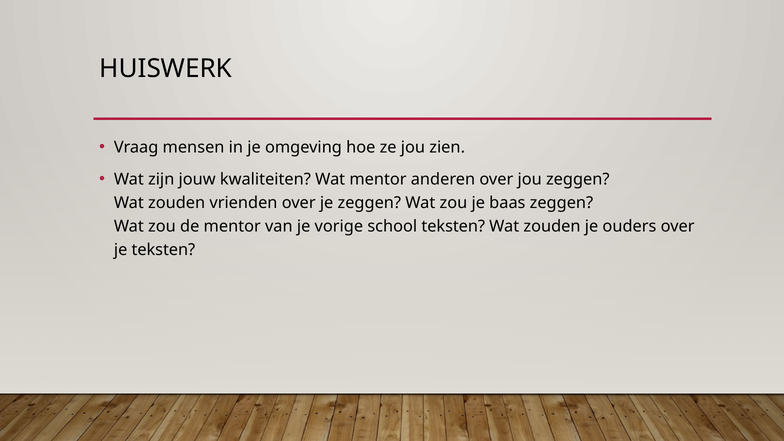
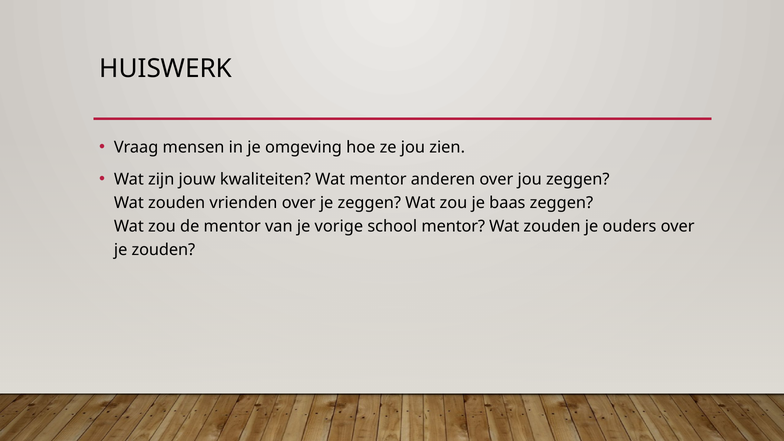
school teksten: teksten -> mentor
je teksten: teksten -> zouden
